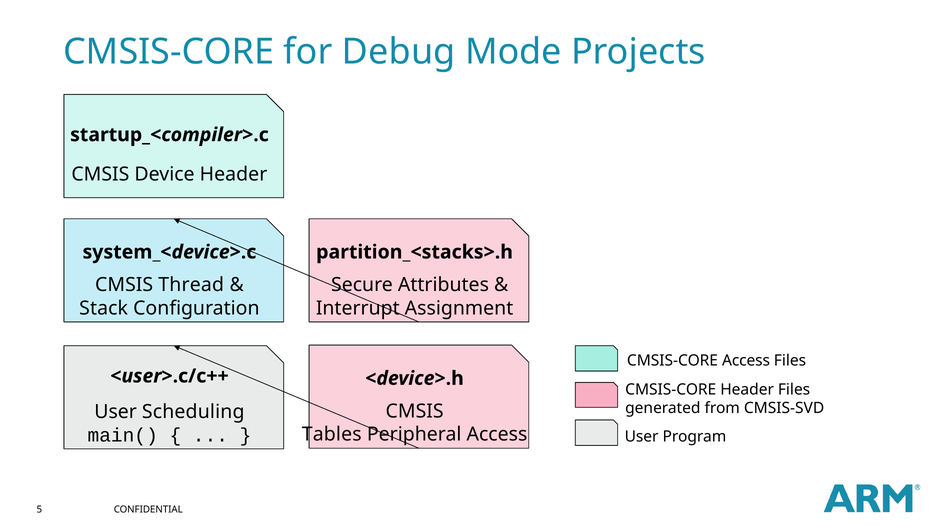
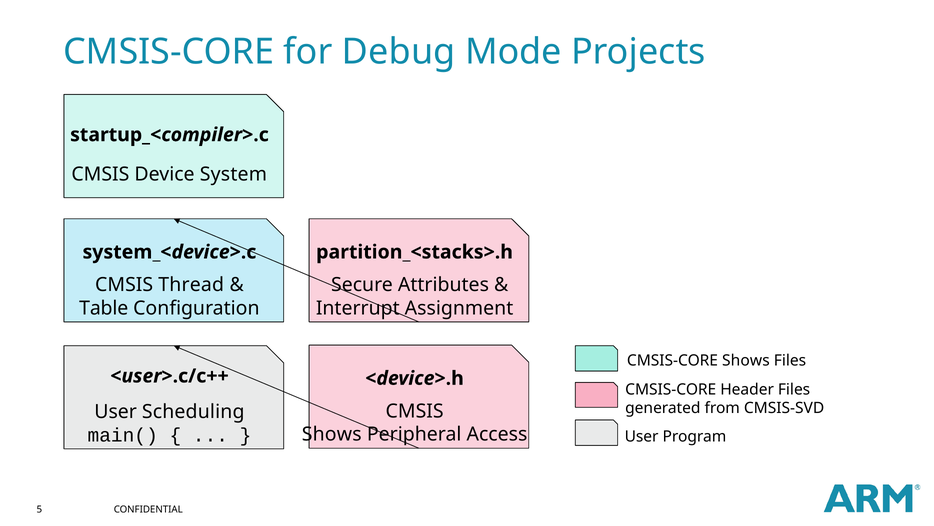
Device Header: Header -> System
Stack: Stack -> Table
CMSIS-CORE Access: Access -> Shows
Tables at (332, 434): Tables -> Shows
